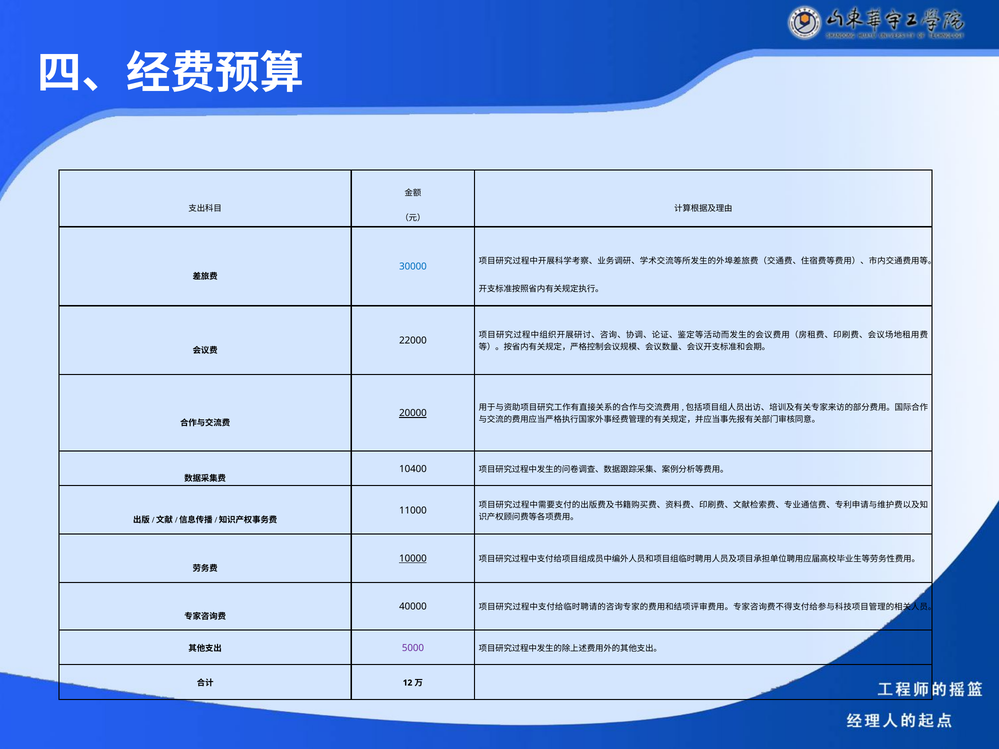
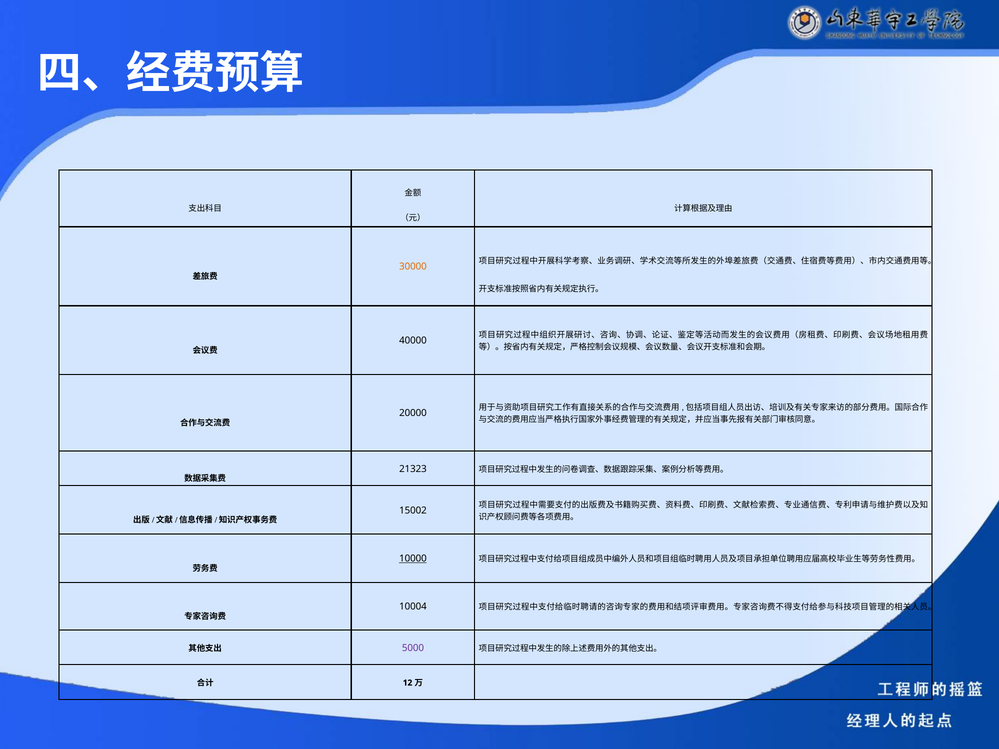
30000 colour: blue -> orange
22000: 22000 -> 40000
20000 underline: present -> none
10400: 10400 -> 21323
11000: 11000 -> 15002
40000: 40000 -> 10004
